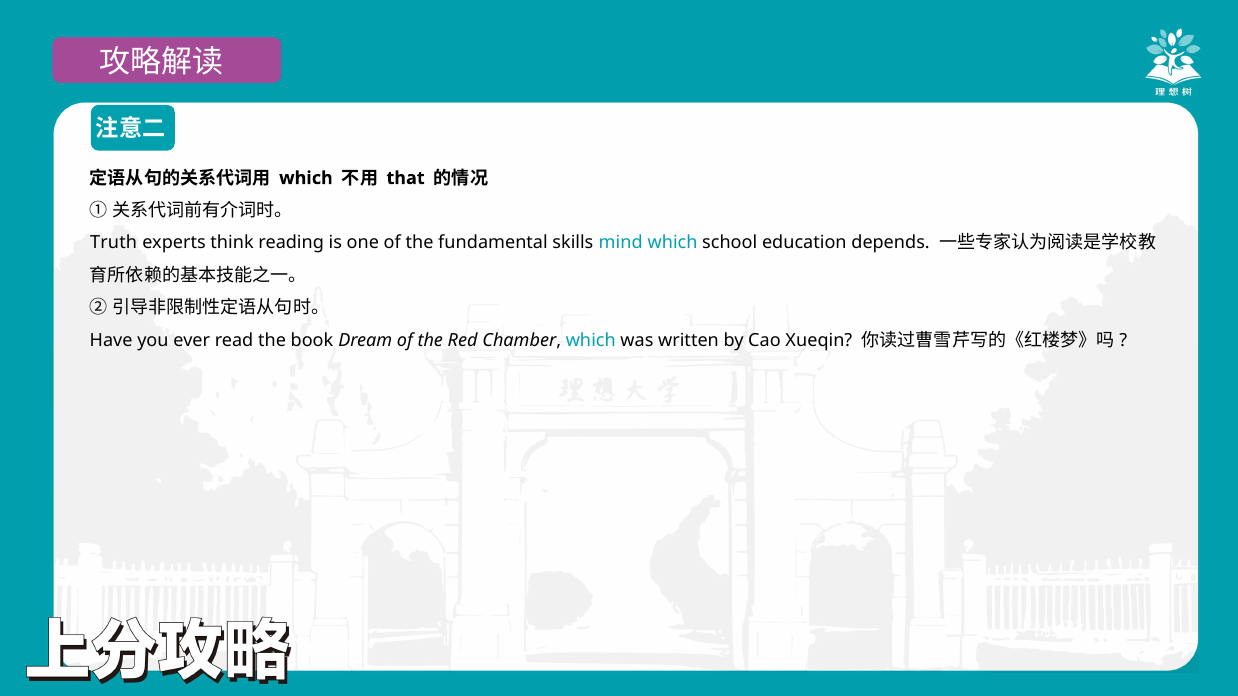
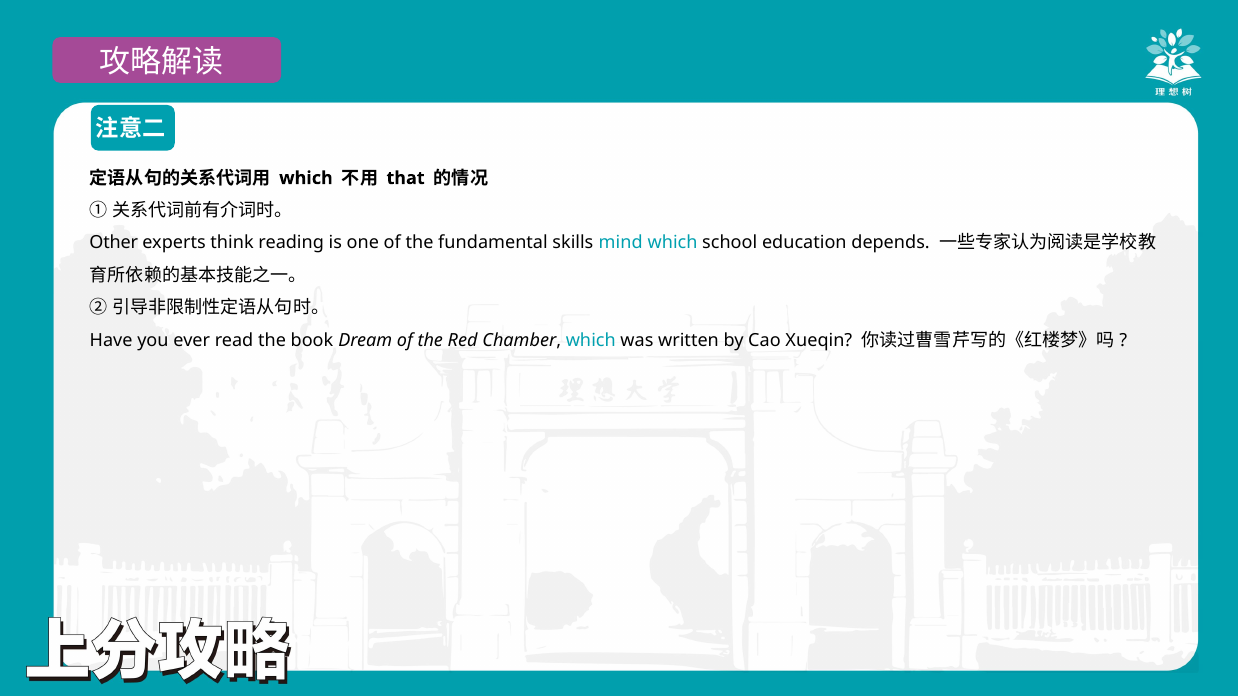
Truth: Truth -> Other
